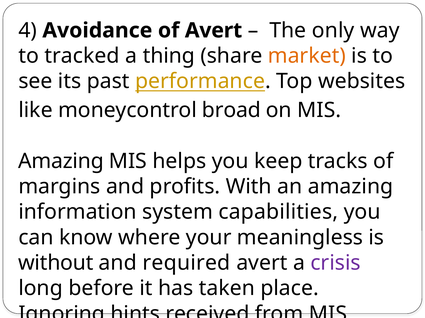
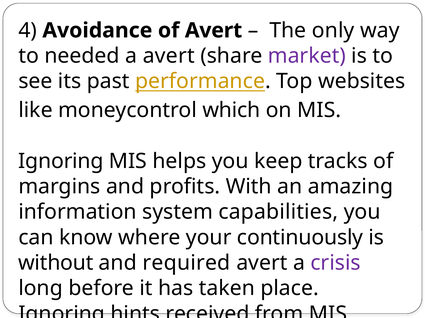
tracked: tracked -> needed
a thing: thing -> avert
market colour: orange -> purple
broad: broad -> which
Amazing at (61, 161): Amazing -> Ignoring
meaningless: meaningless -> continuously
